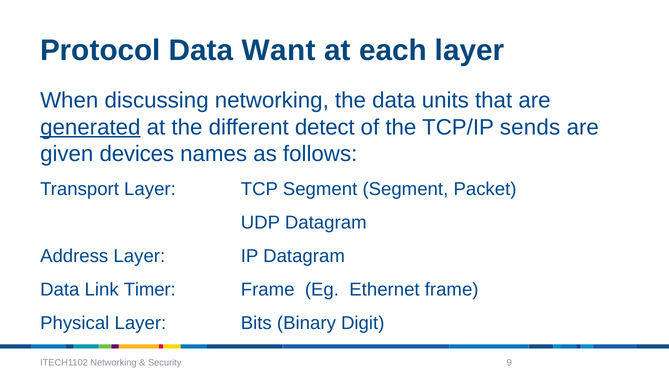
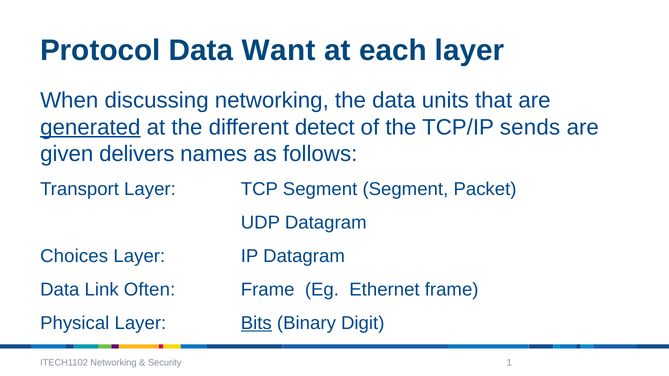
devices: devices -> delivers
Address: Address -> Choices
Timer: Timer -> Often
Bits underline: none -> present
9: 9 -> 1
